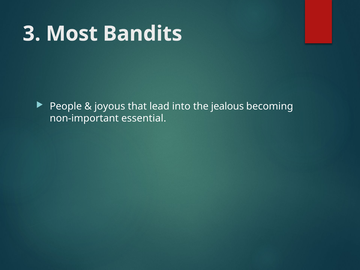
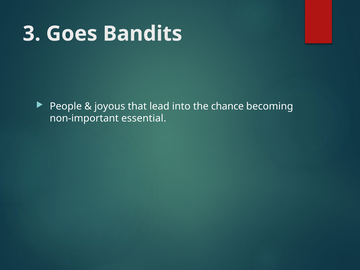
Most: Most -> Goes
jealous: jealous -> chance
